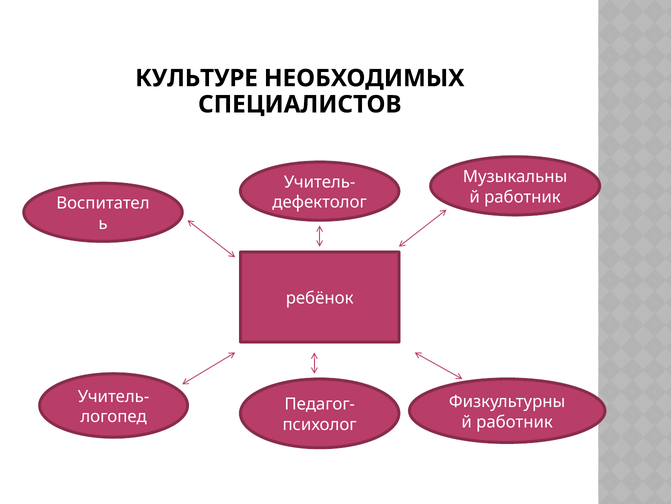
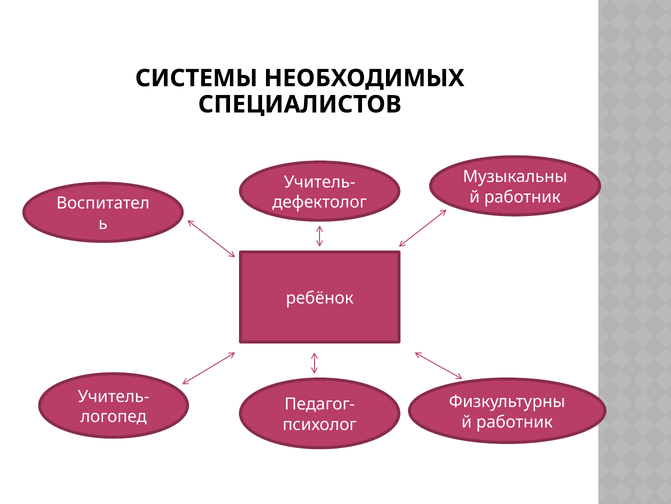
КУЛЬТУРЕ: КУЛЬТУРЕ -> СИСТЕМЫ
